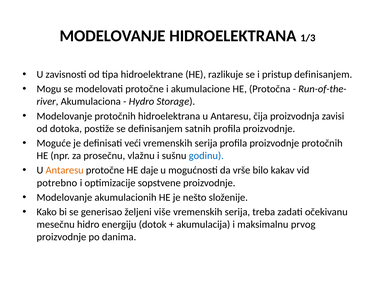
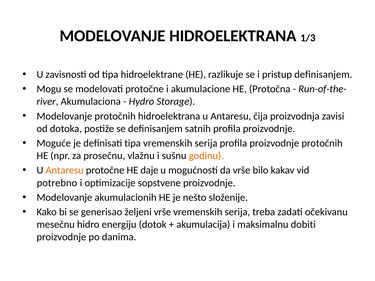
definisati veći: veći -> tipa
godinu colour: blue -> orange
željeni više: više -> vrše
prvog: prvog -> dobiti
